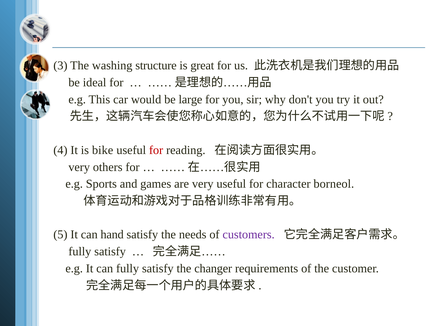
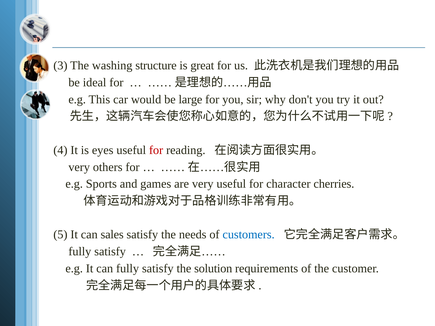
bike: bike -> eyes
borneol: borneol -> cherries
hand: hand -> sales
customers colour: purple -> blue
changer: changer -> solution
